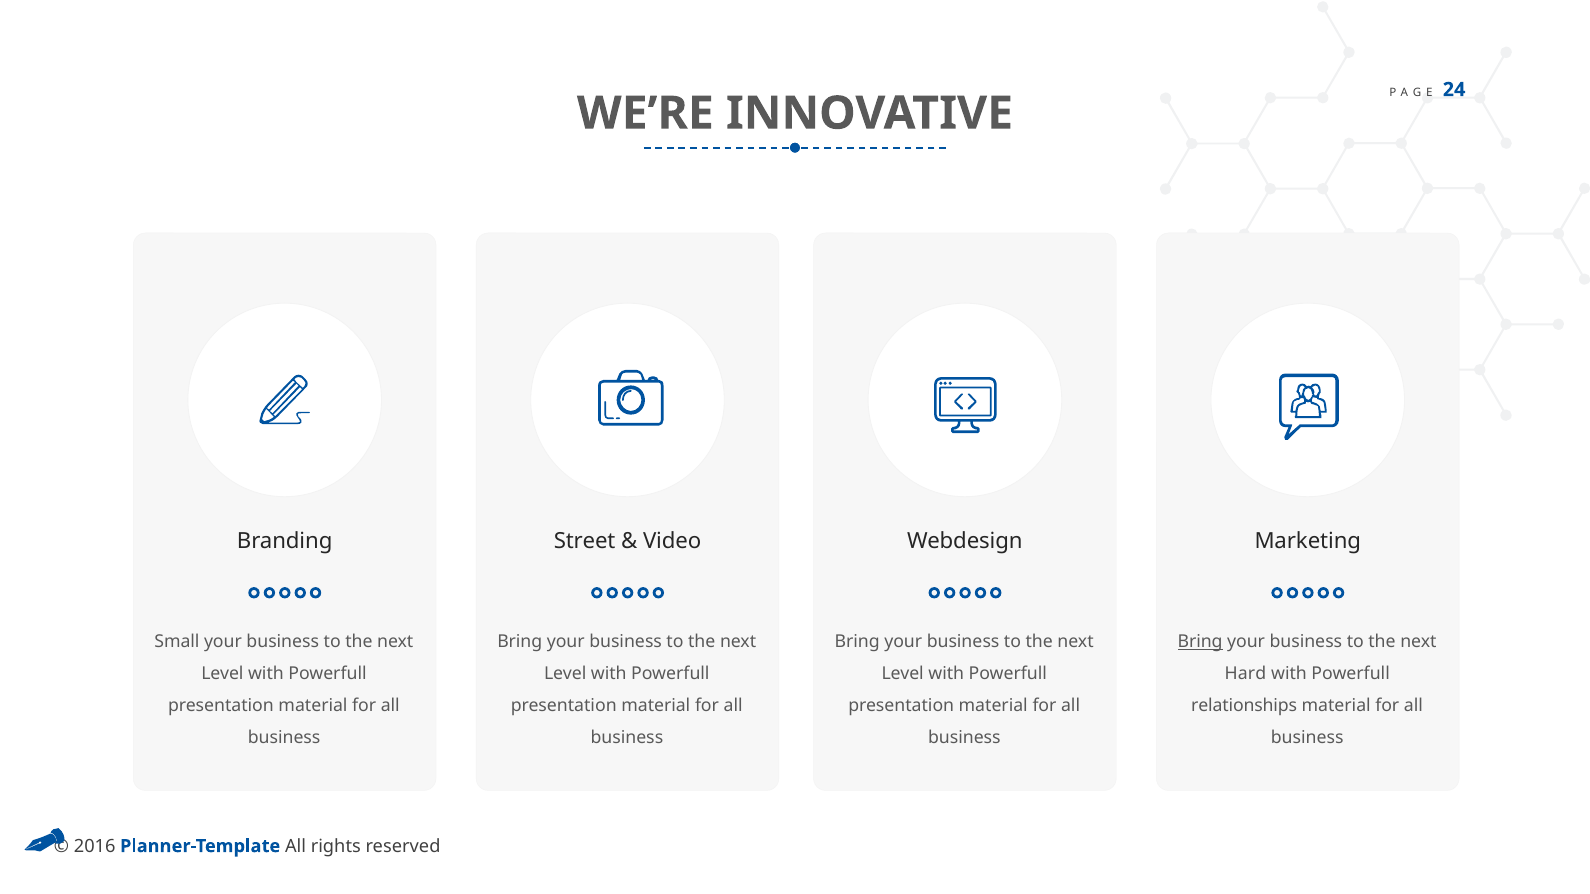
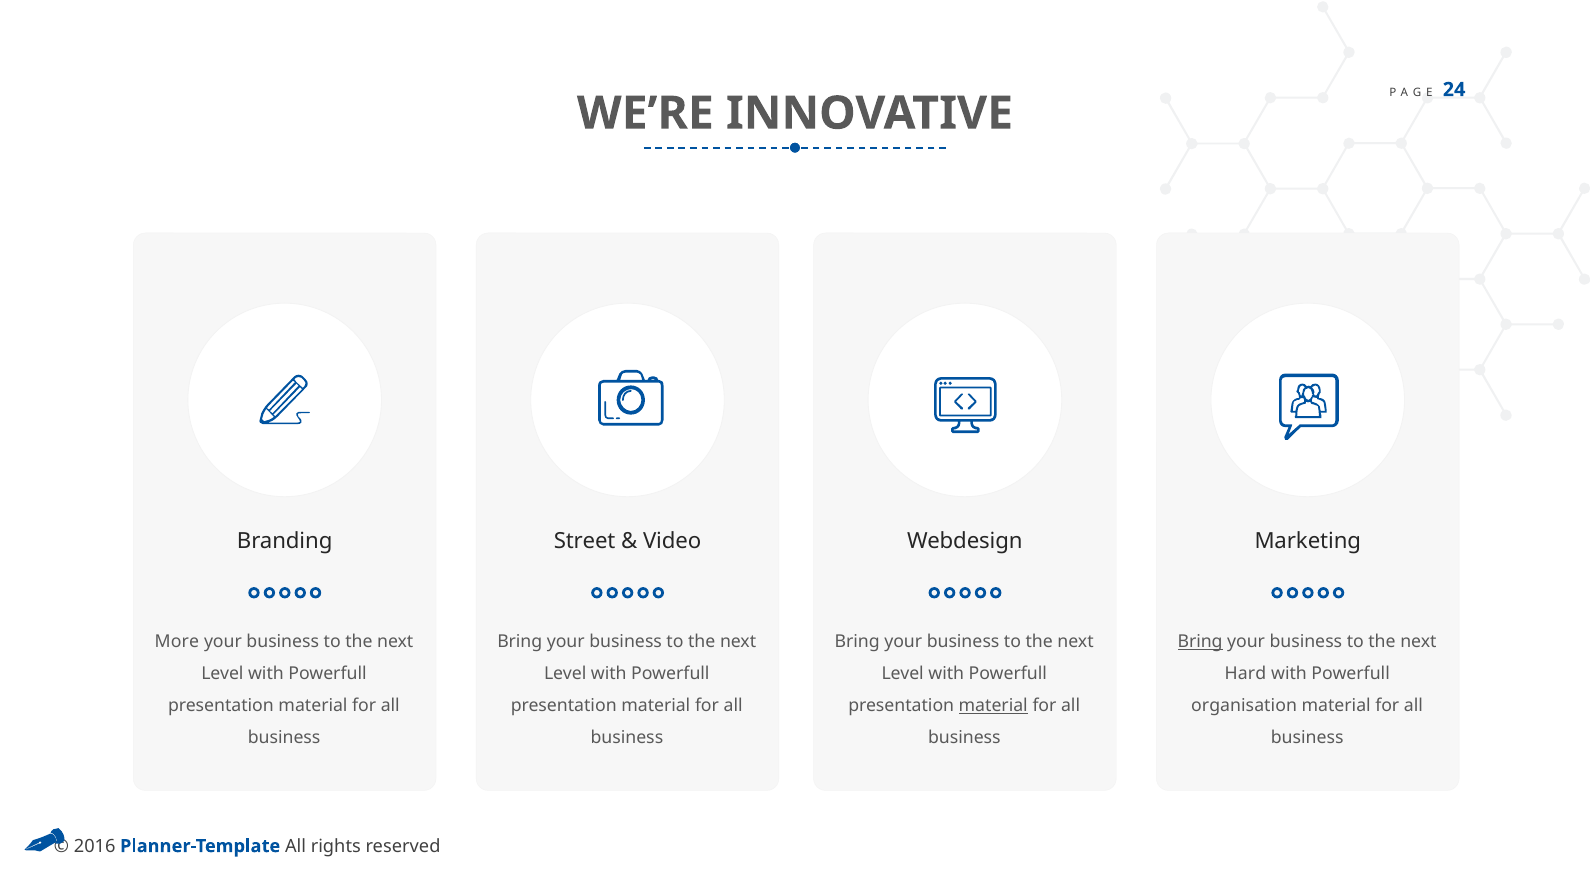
Small: Small -> More
material at (993, 706) underline: none -> present
relationships: relationships -> organisation
